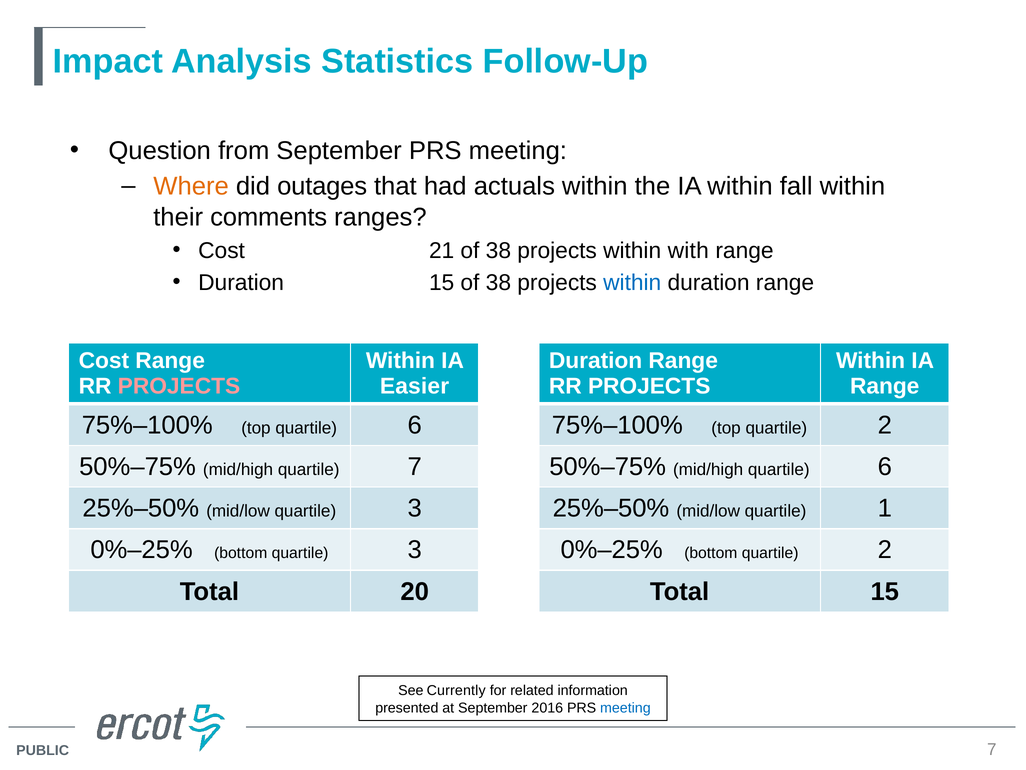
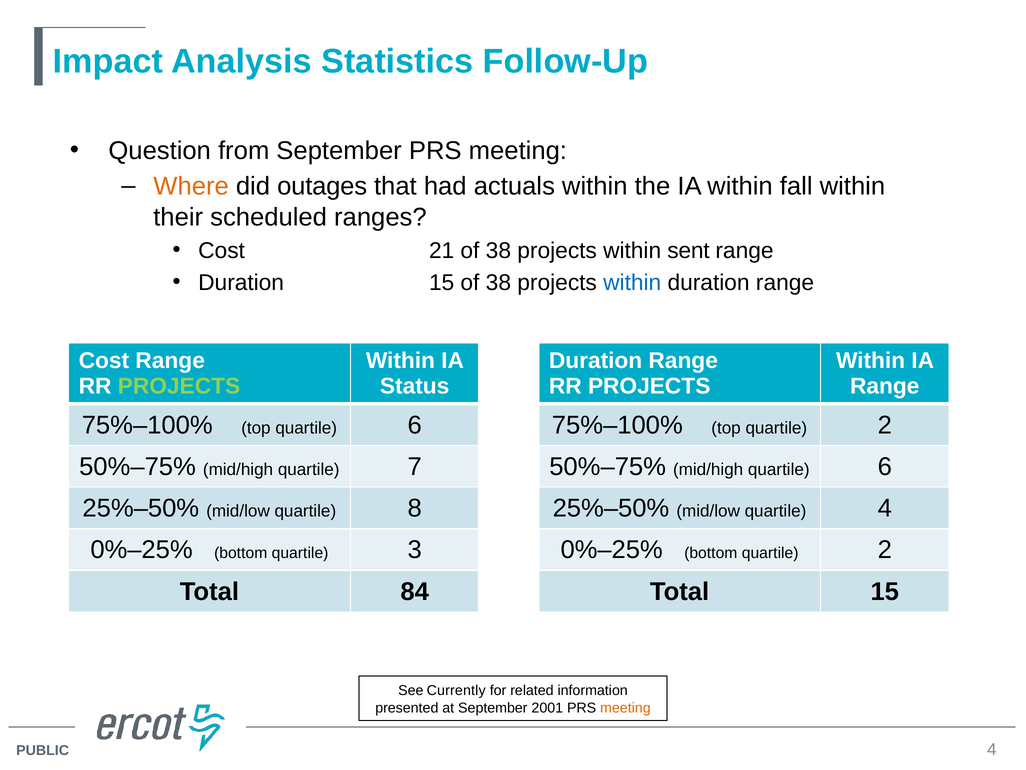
comments: comments -> scheduled
with: with -> sent
PROJECTS at (179, 386) colour: pink -> light green
Easier: Easier -> Status
mid/low quartile 3: 3 -> 8
quartile 1: 1 -> 4
20: 20 -> 84
2016: 2016 -> 2001
meeting at (625, 707) colour: blue -> orange
7 at (992, 749): 7 -> 4
